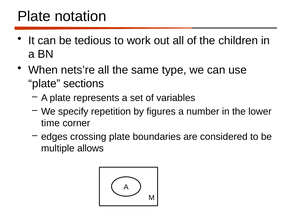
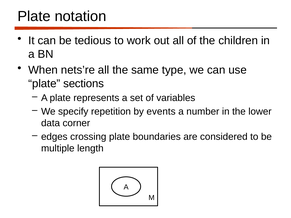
figures: figures -> events
time: time -> data
allows: allows -> length
